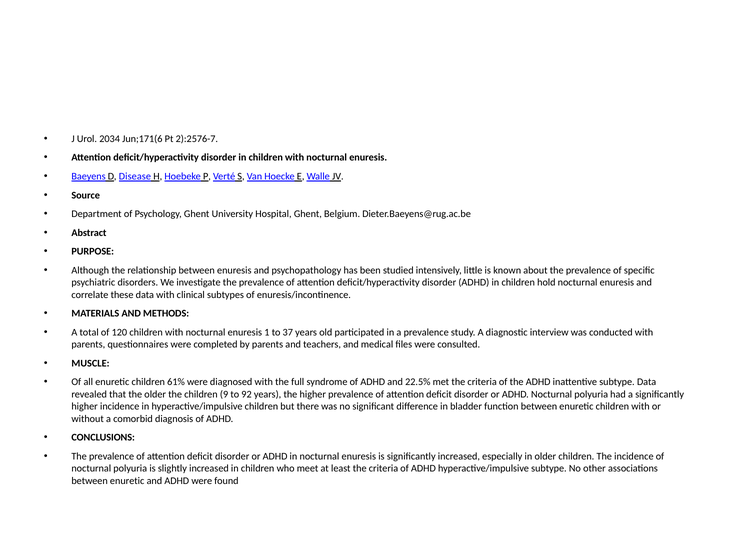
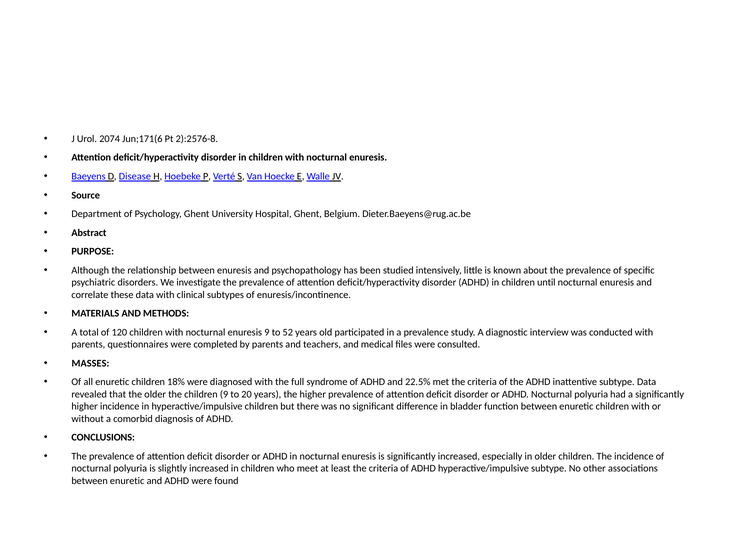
2034: 2034 -> 2074
2):2576-7: 2):2576-7 -> 2):2576-8
hold: hold -> until
enuresis 1: 1 -> 9
37: 37 -> 52
MUSCLE: MUSCLE -> MASSES
61%: 61% -> 18%
92: 92 -> 20
